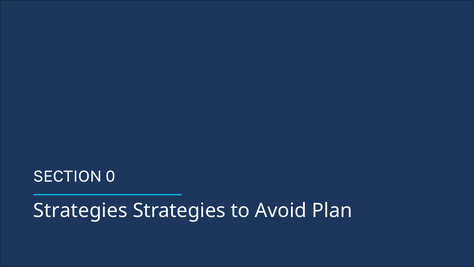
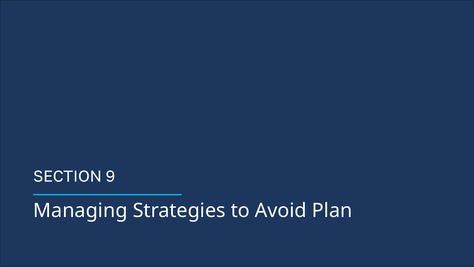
0: 0 -> 9
Strategies at (80, 210): Strategies -> Managing
